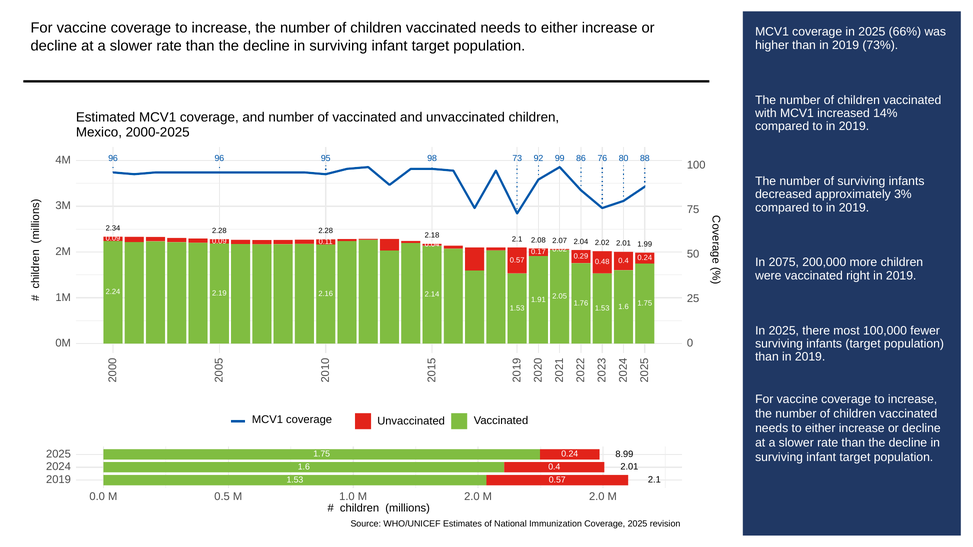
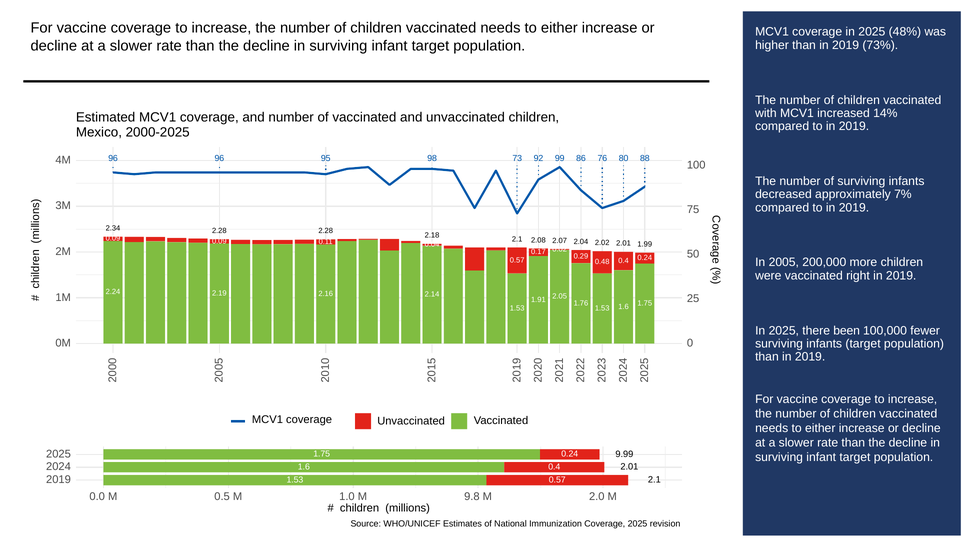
66%: 66% -> 48%
3%: 3% -> 7%
2075: 2075 -> 2005
most: most -> been
8.99: 8.99 -> 9.99
1.0 M 2.0: 2.0 -> 9.8
